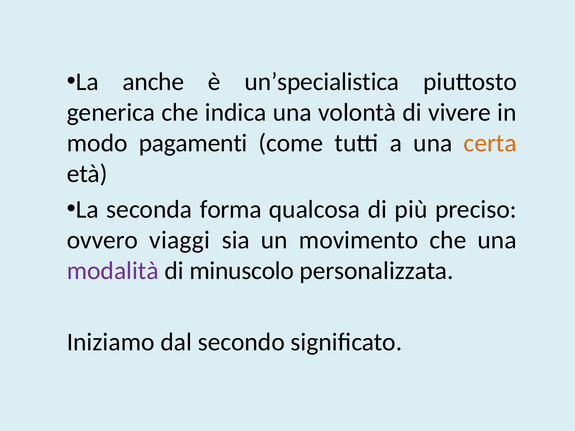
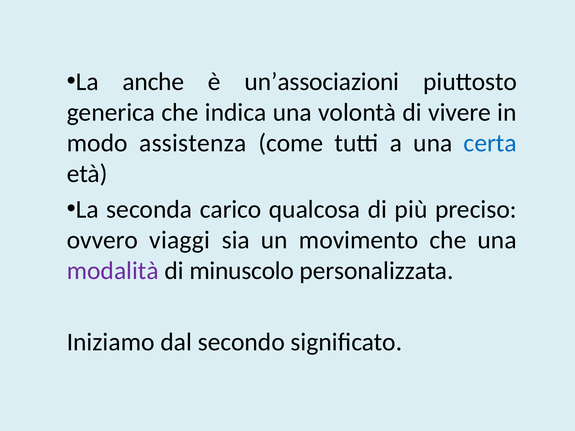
un’specialistica: un’specialistica -> un’associazioni
pagamenti: pagamenti -> assistenza
certa colour: orange -> blue
forma: forma -> carico
